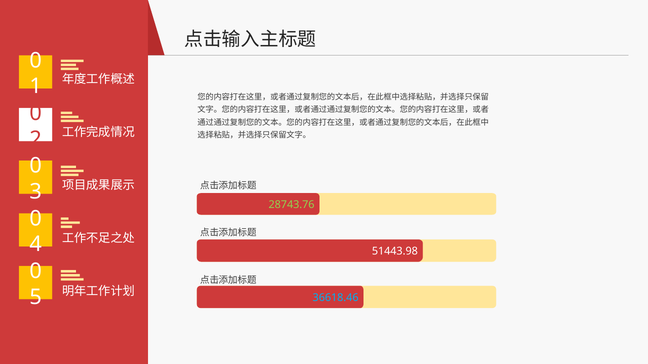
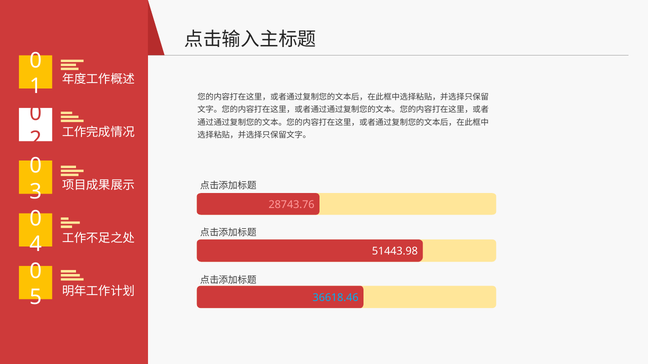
28743.76 colour: light green -> pink
